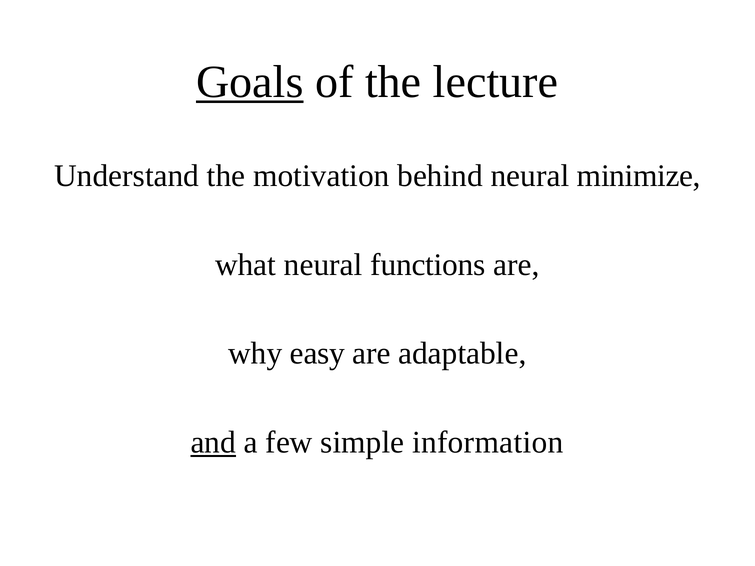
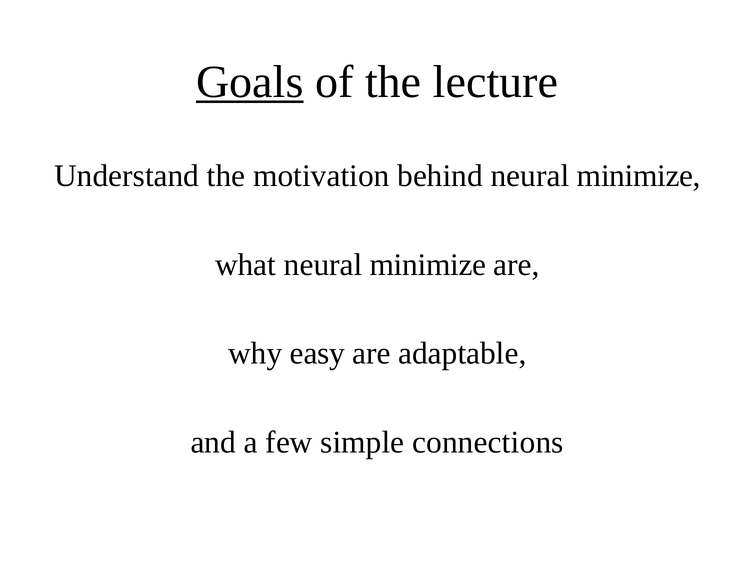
what neural functions: functions -> minimize
and underline: present -> none
information: information -> connections
